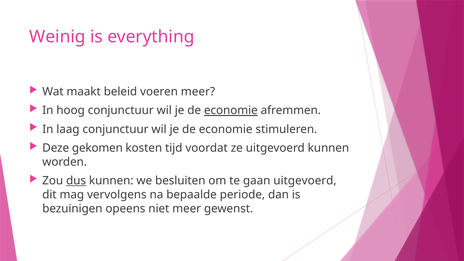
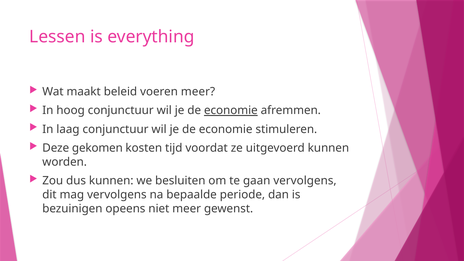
Weinig: Weinig -> Lessen
dus underline: present -> none
gaan uitgevoerd: uitgevoerd -> vervolgens
